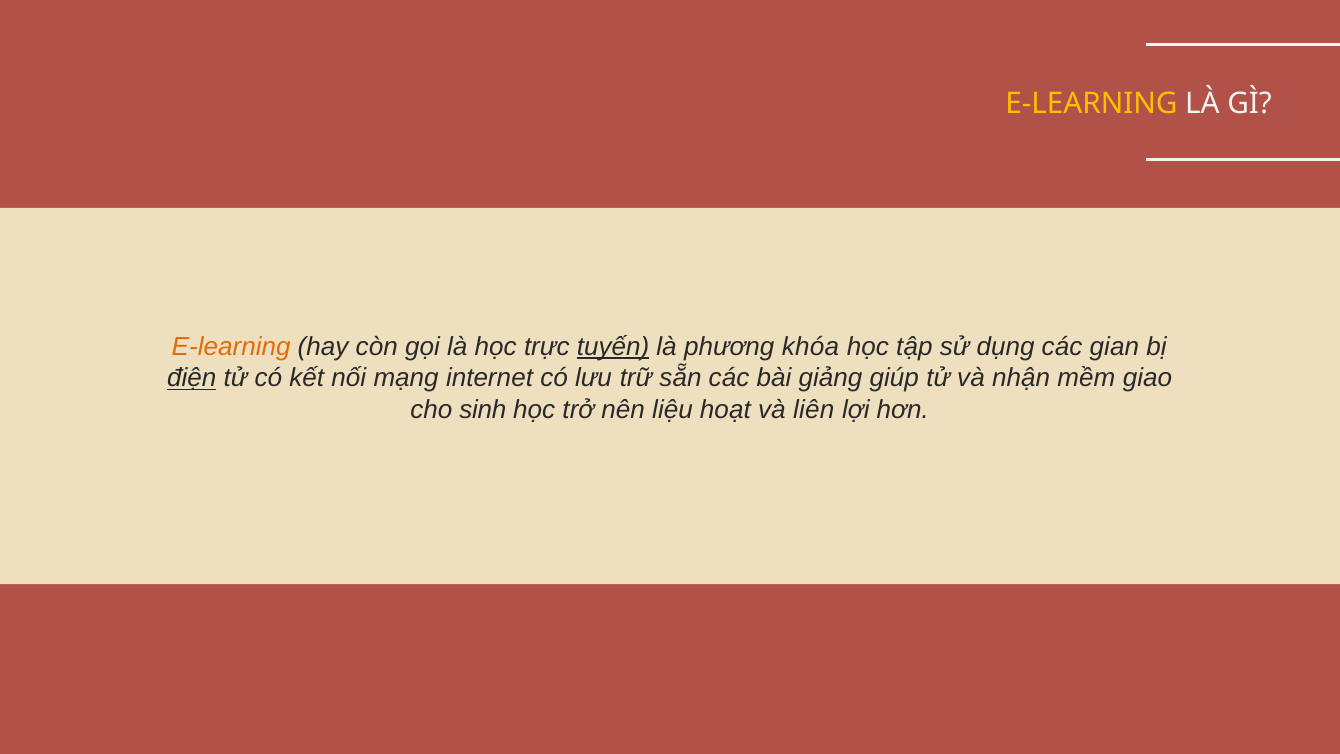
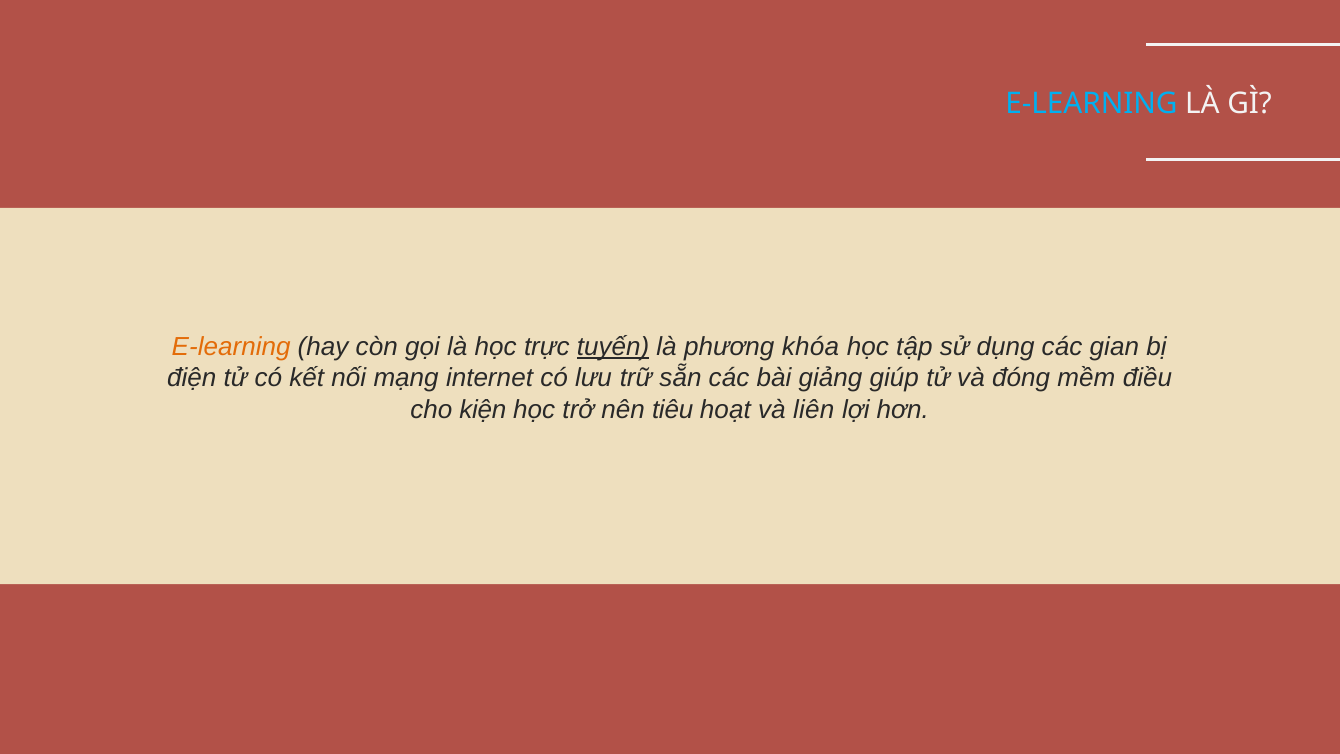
E-LEARNING at (1091, 104) colour: yellow -> light blue
điện underline: present -> none
nhận: nhận -> đóng
giao: giao -> điều
sinh: sinh -> kiện
liệu: liệu -> tiêu
